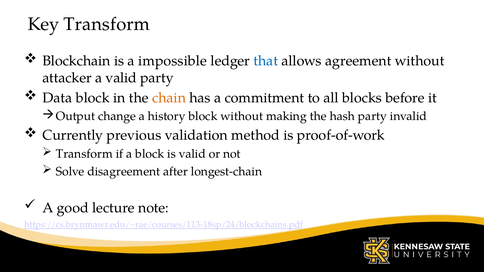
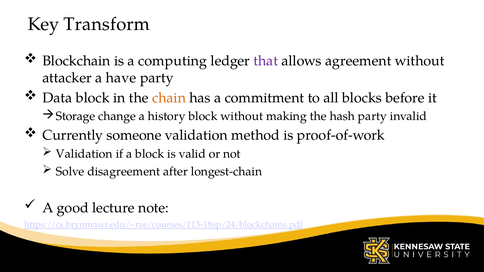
impossible: impossible -> computing
that colour: blue -> purple
a valid: valid -> have
Output: Output -> Storage
previous: previous -> someone
Transform at (84, 154): Transform -> Validation
